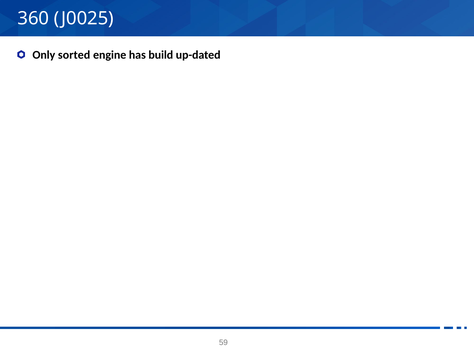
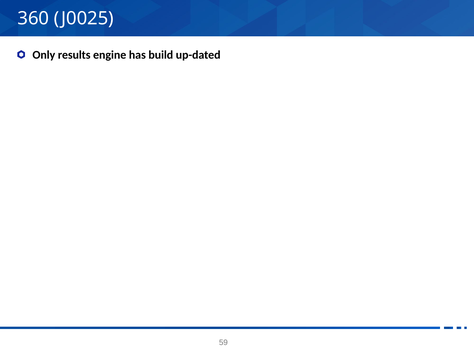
sorted: sorted -> results
